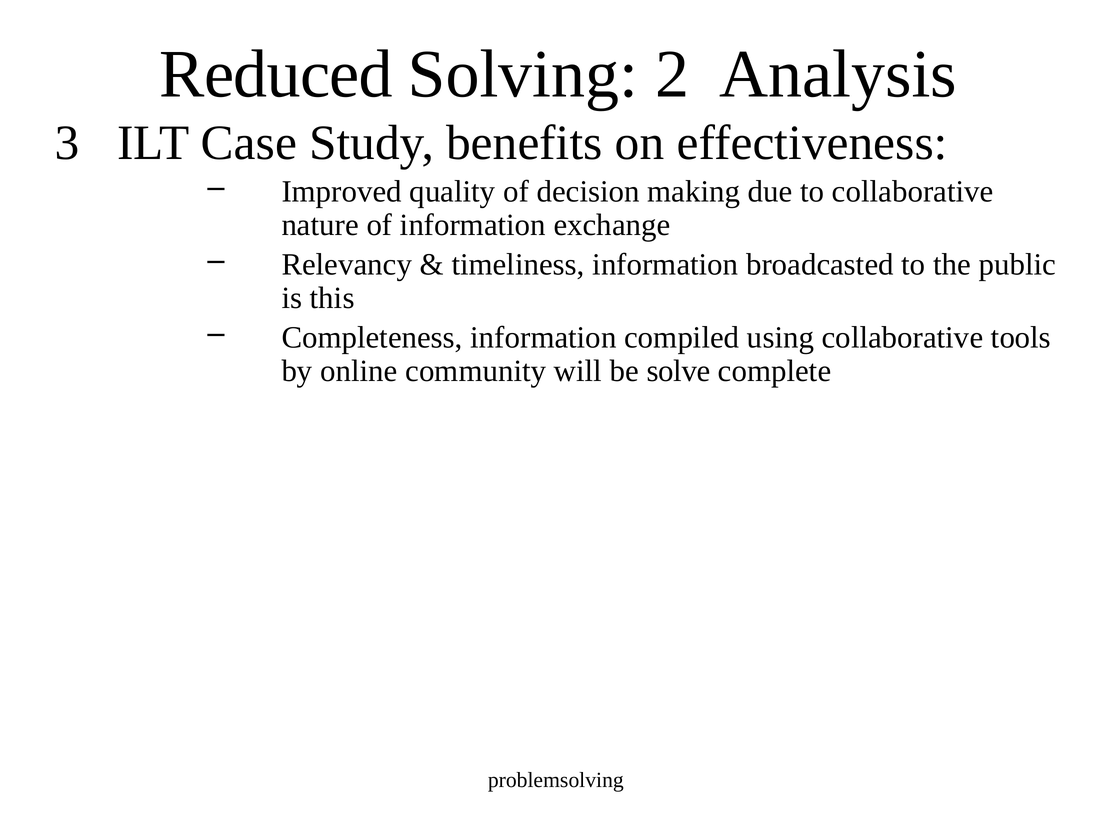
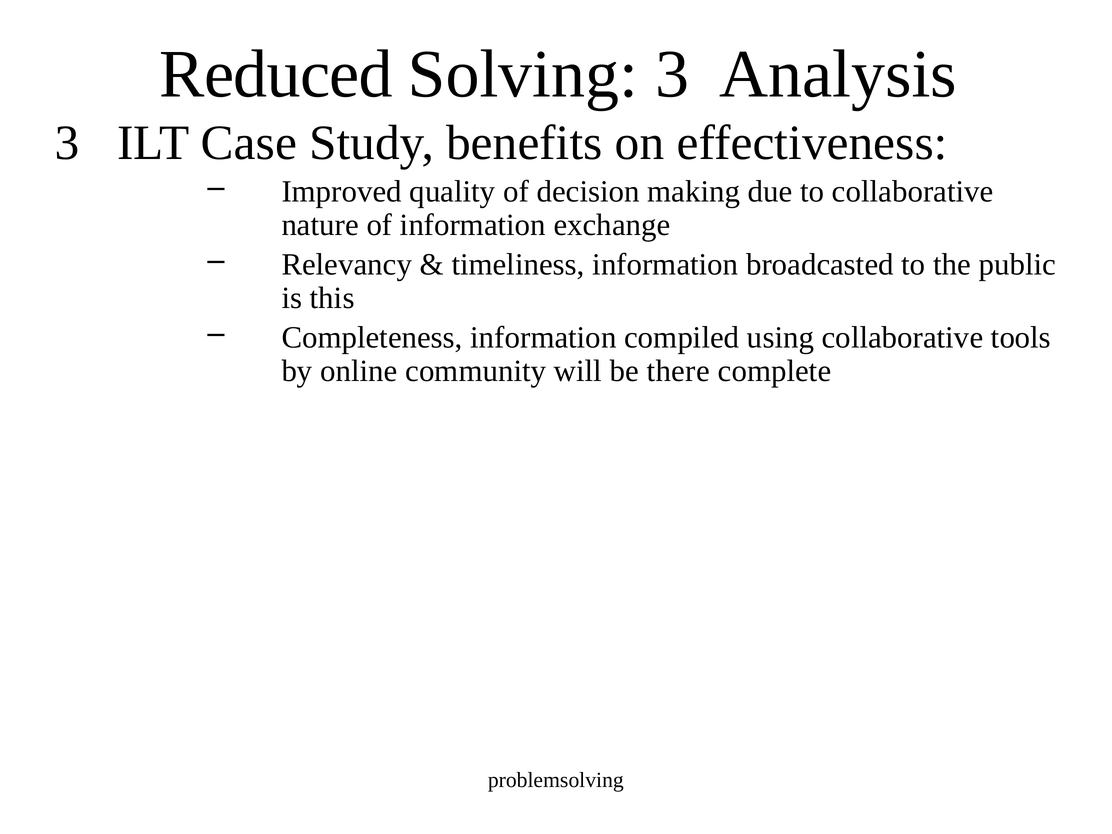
Solving 2: 2 -> 3
solve: solve -> there
